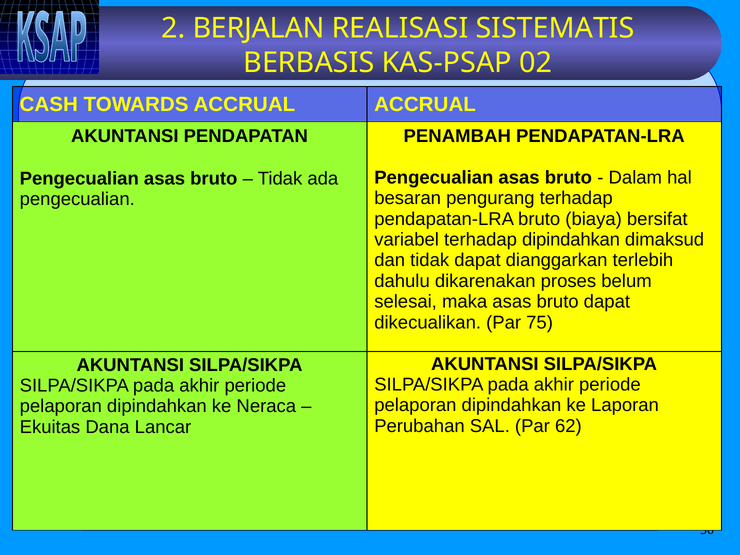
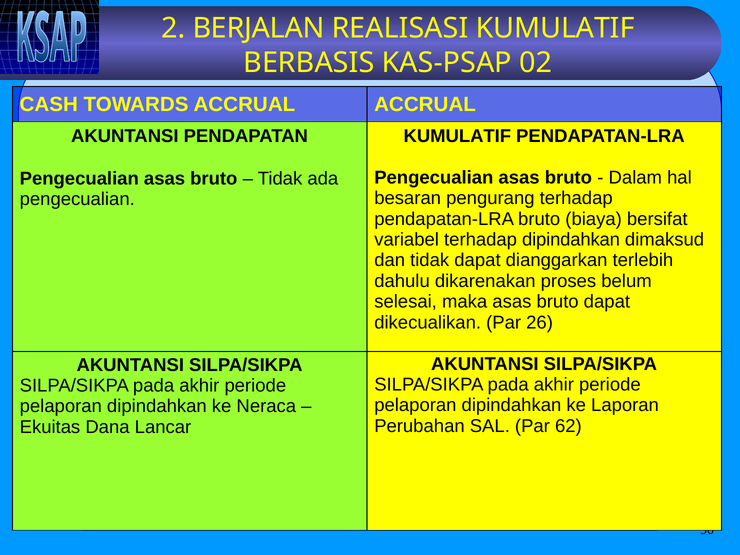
REALISASI SISTEMATIS: SISTEMATIS -> KUMULATIF
PENAMBAH at (457, 136): PENAMBAH -> KUMULATIF
75: 75 -> 26
